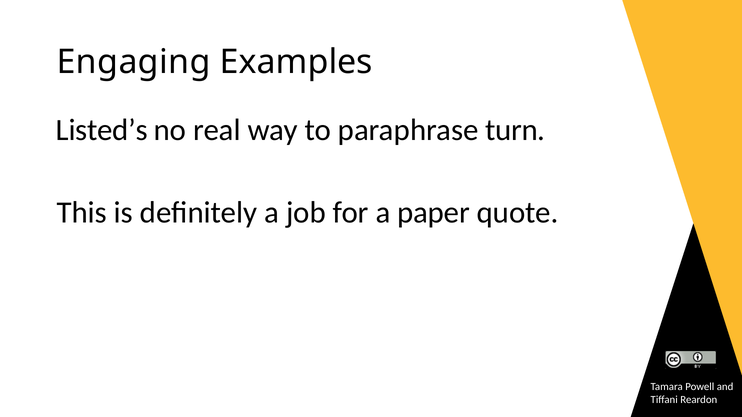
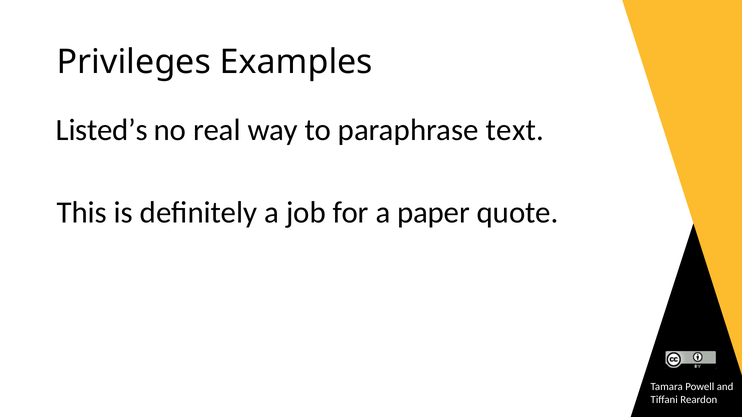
Engaging: Engaging -> Privileges
turn: turn -> text
